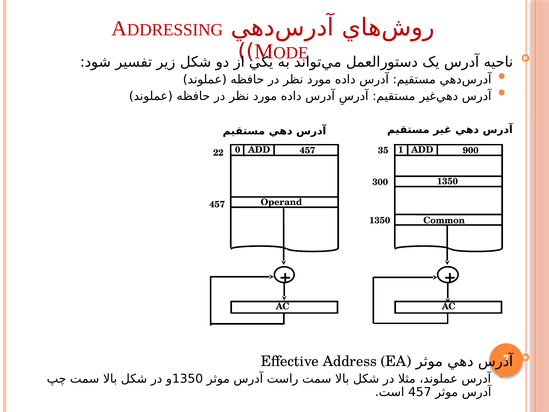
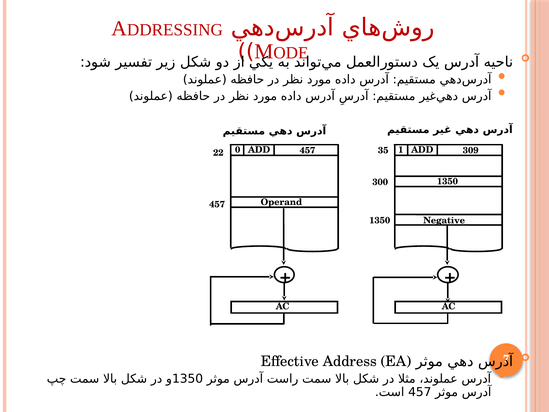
900: 900 -> 309
Common: Common -> Negative
